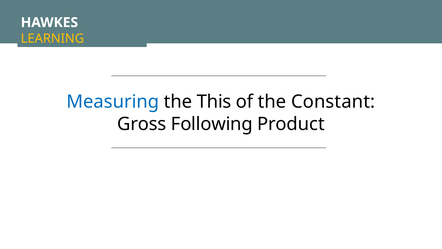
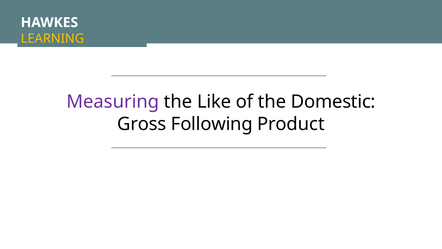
Measuring colour: blue -> purple
This: This -> Like
Constant: Constant -> Domestic
